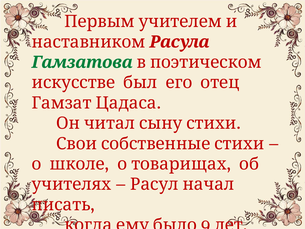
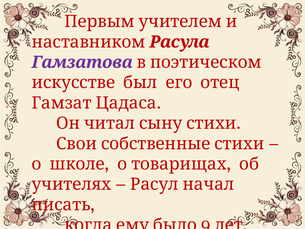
Гамзатова colour: green -> purple
